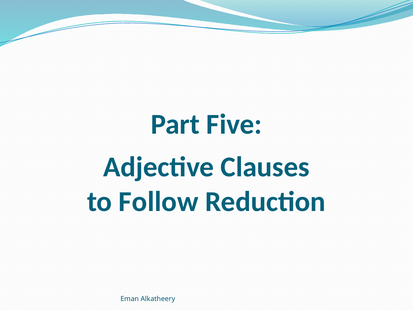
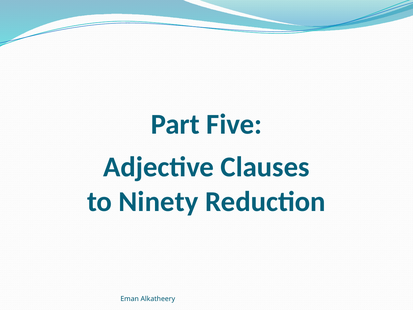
Follow: Follow -> Ninety
